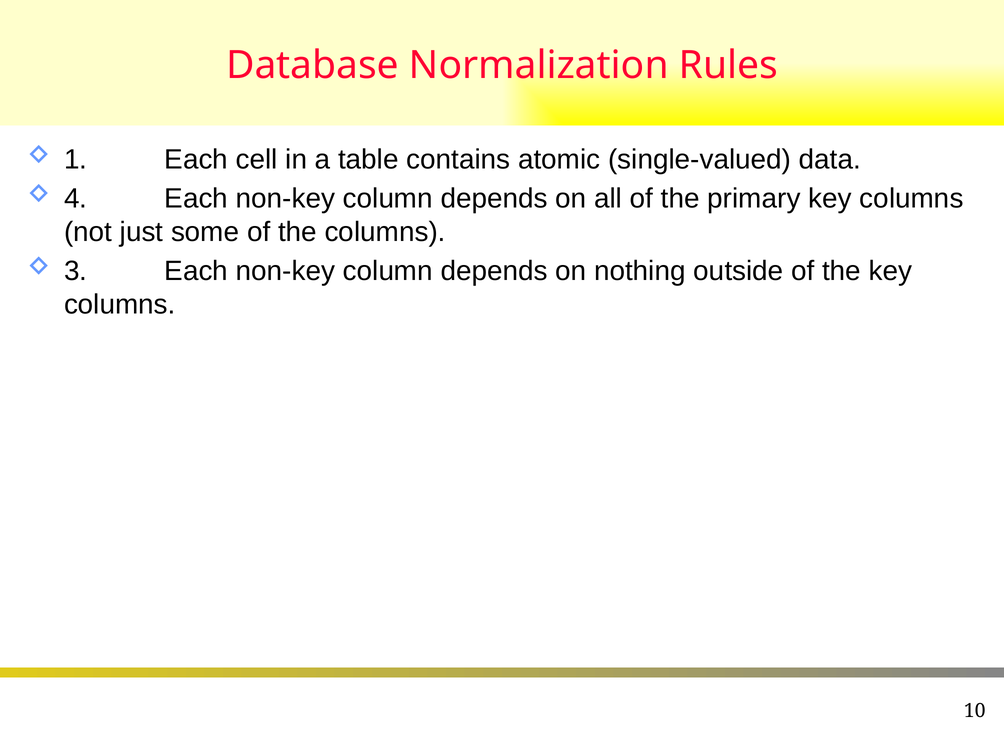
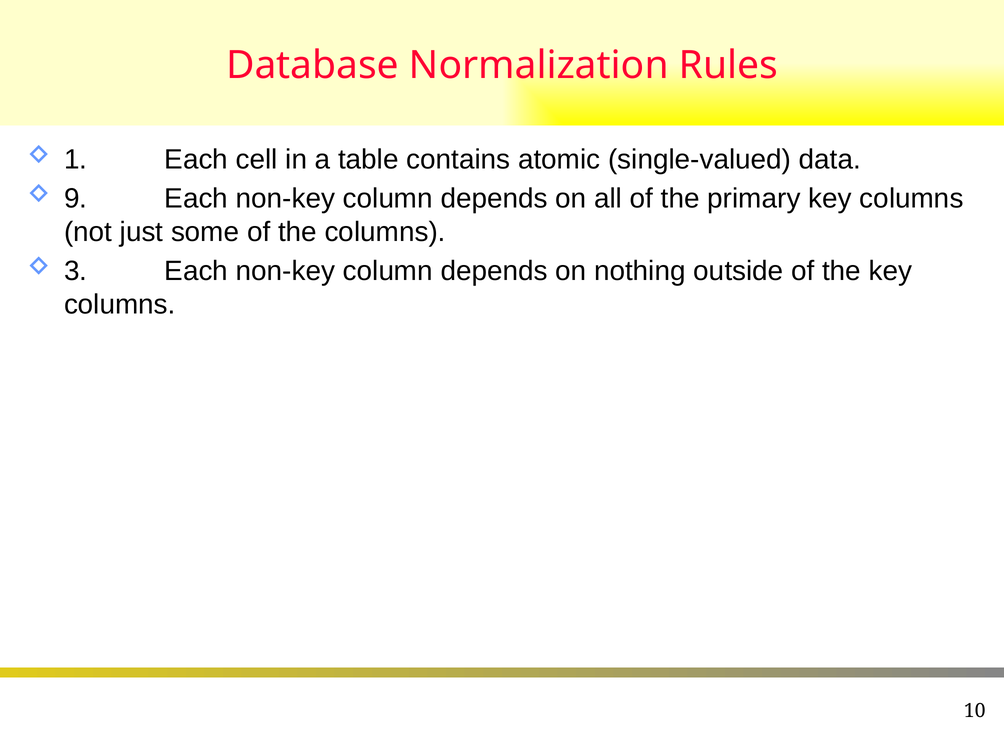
4: 4 -> 9
